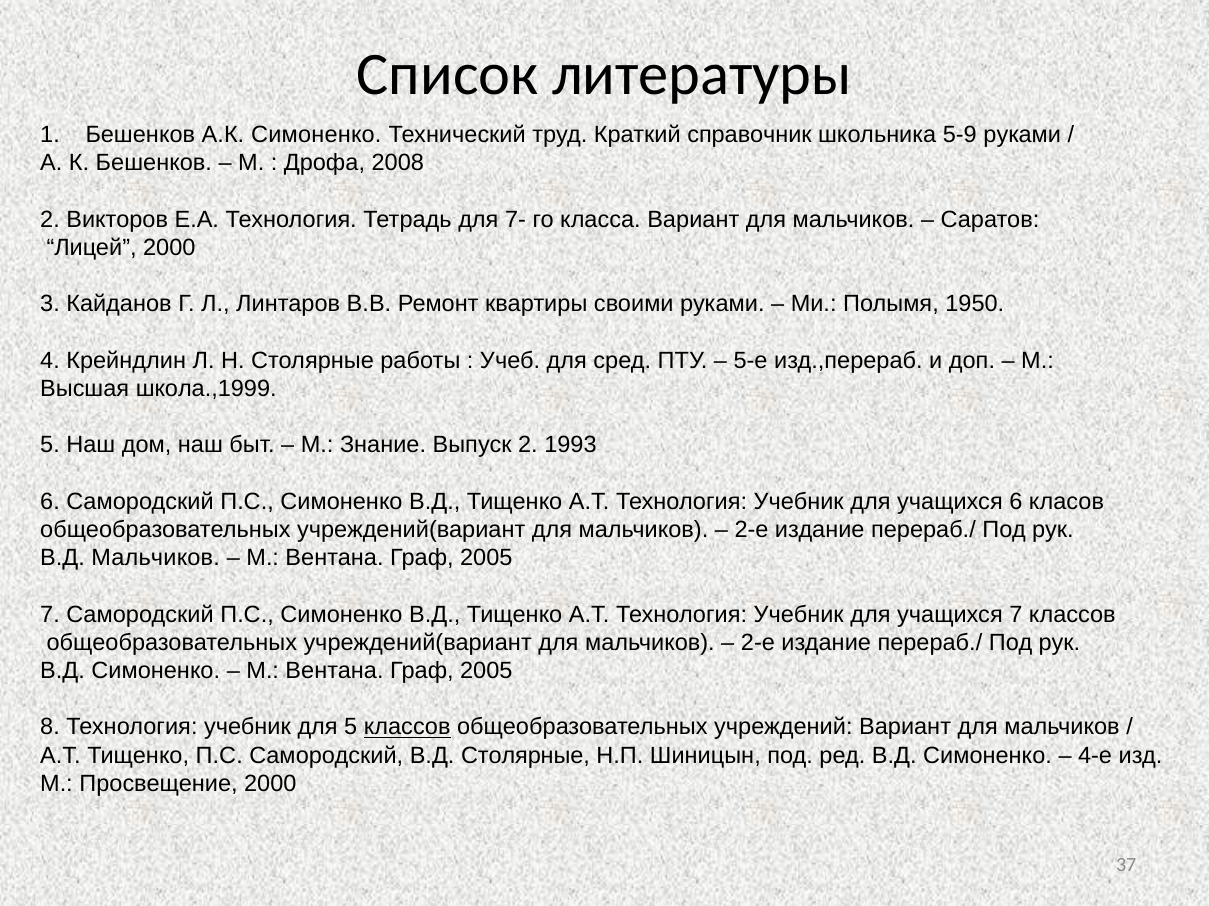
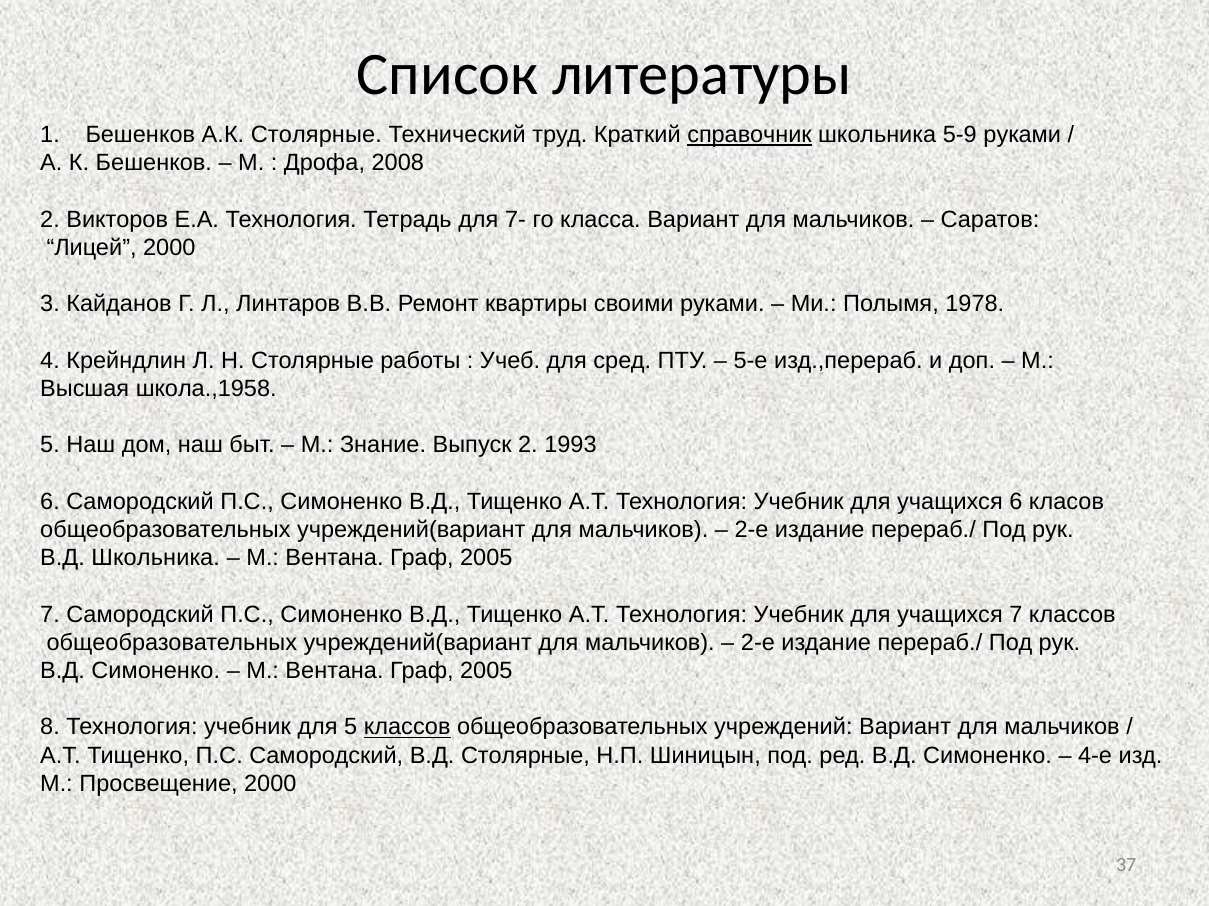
А.К Симоненко: Симоненко -> Столярные
справочник underline: none -> present
1950: 1950 -> 1978
школа.,1999: школа.,1999 -> школа.,1958
В.Д Мальчиков: Мальчиков -> Школьника
